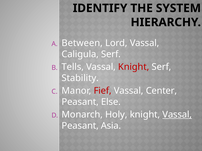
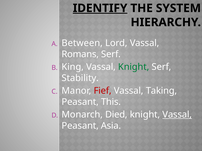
IDENTIFY underline: none -> present
Caligula: Caligula -> Romans
Tells: Tells -> King
Knight at (134, 67) colour: red -> green
Center: Center -> Taking
Else: Else -> This
Holy: Holy -> Died
